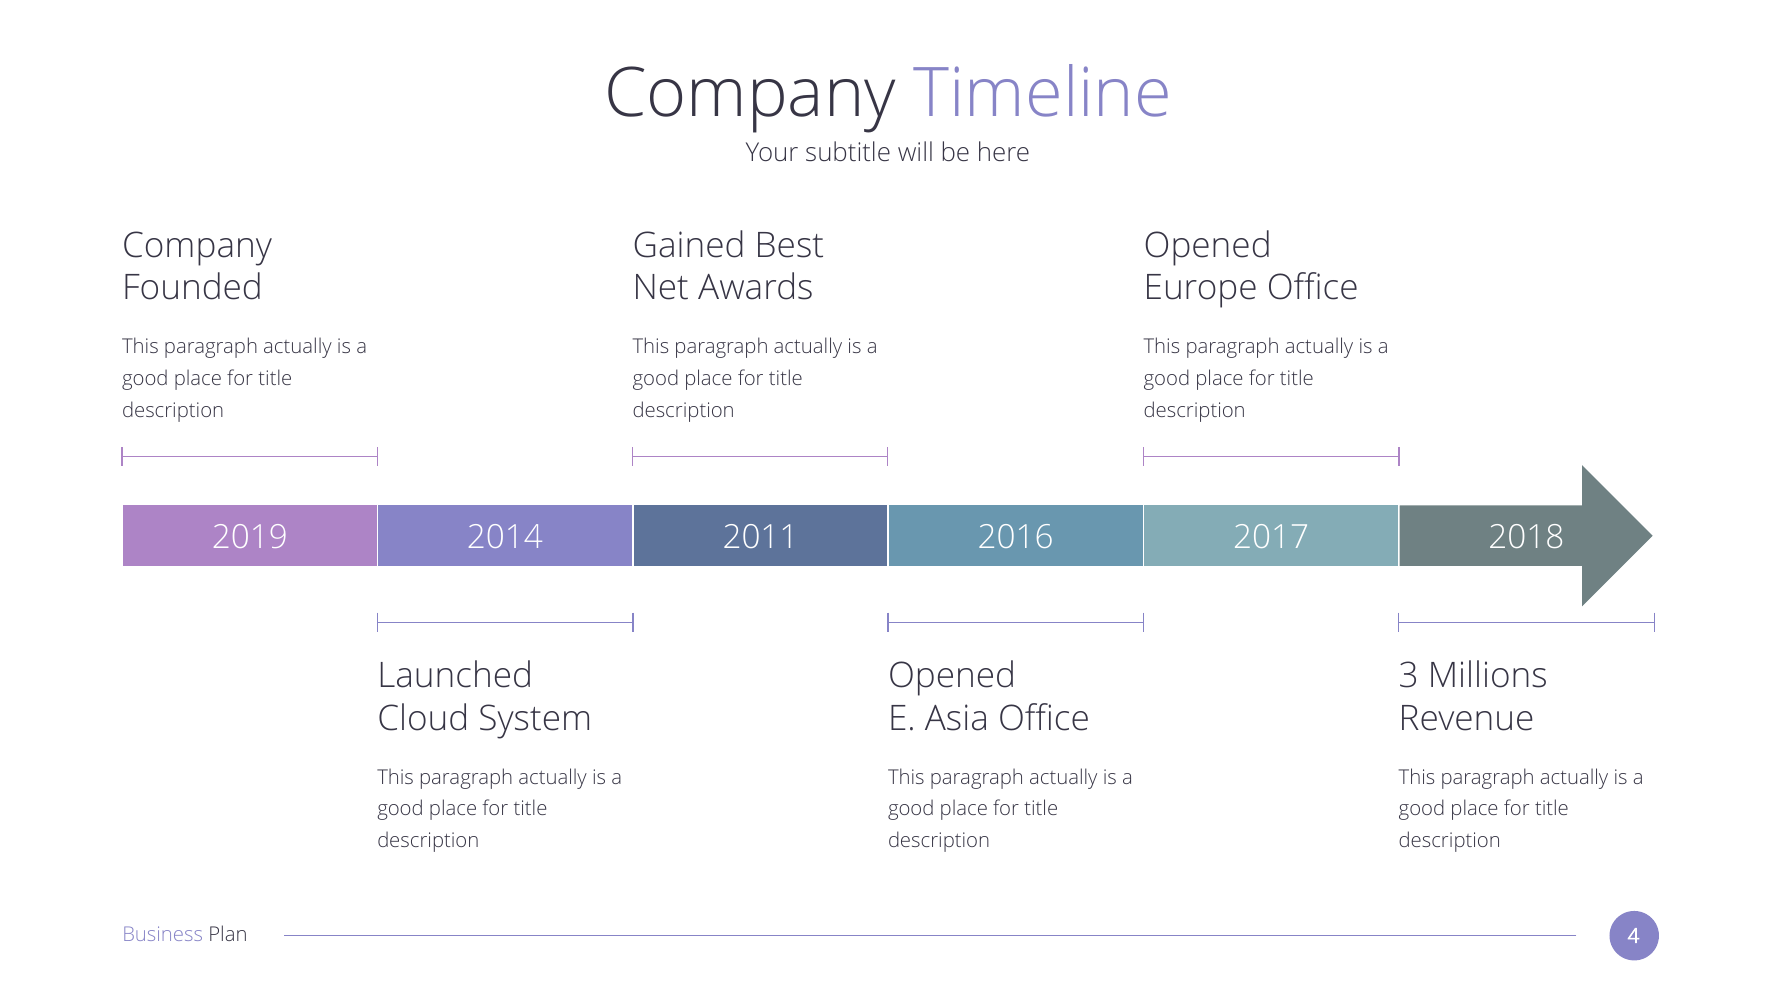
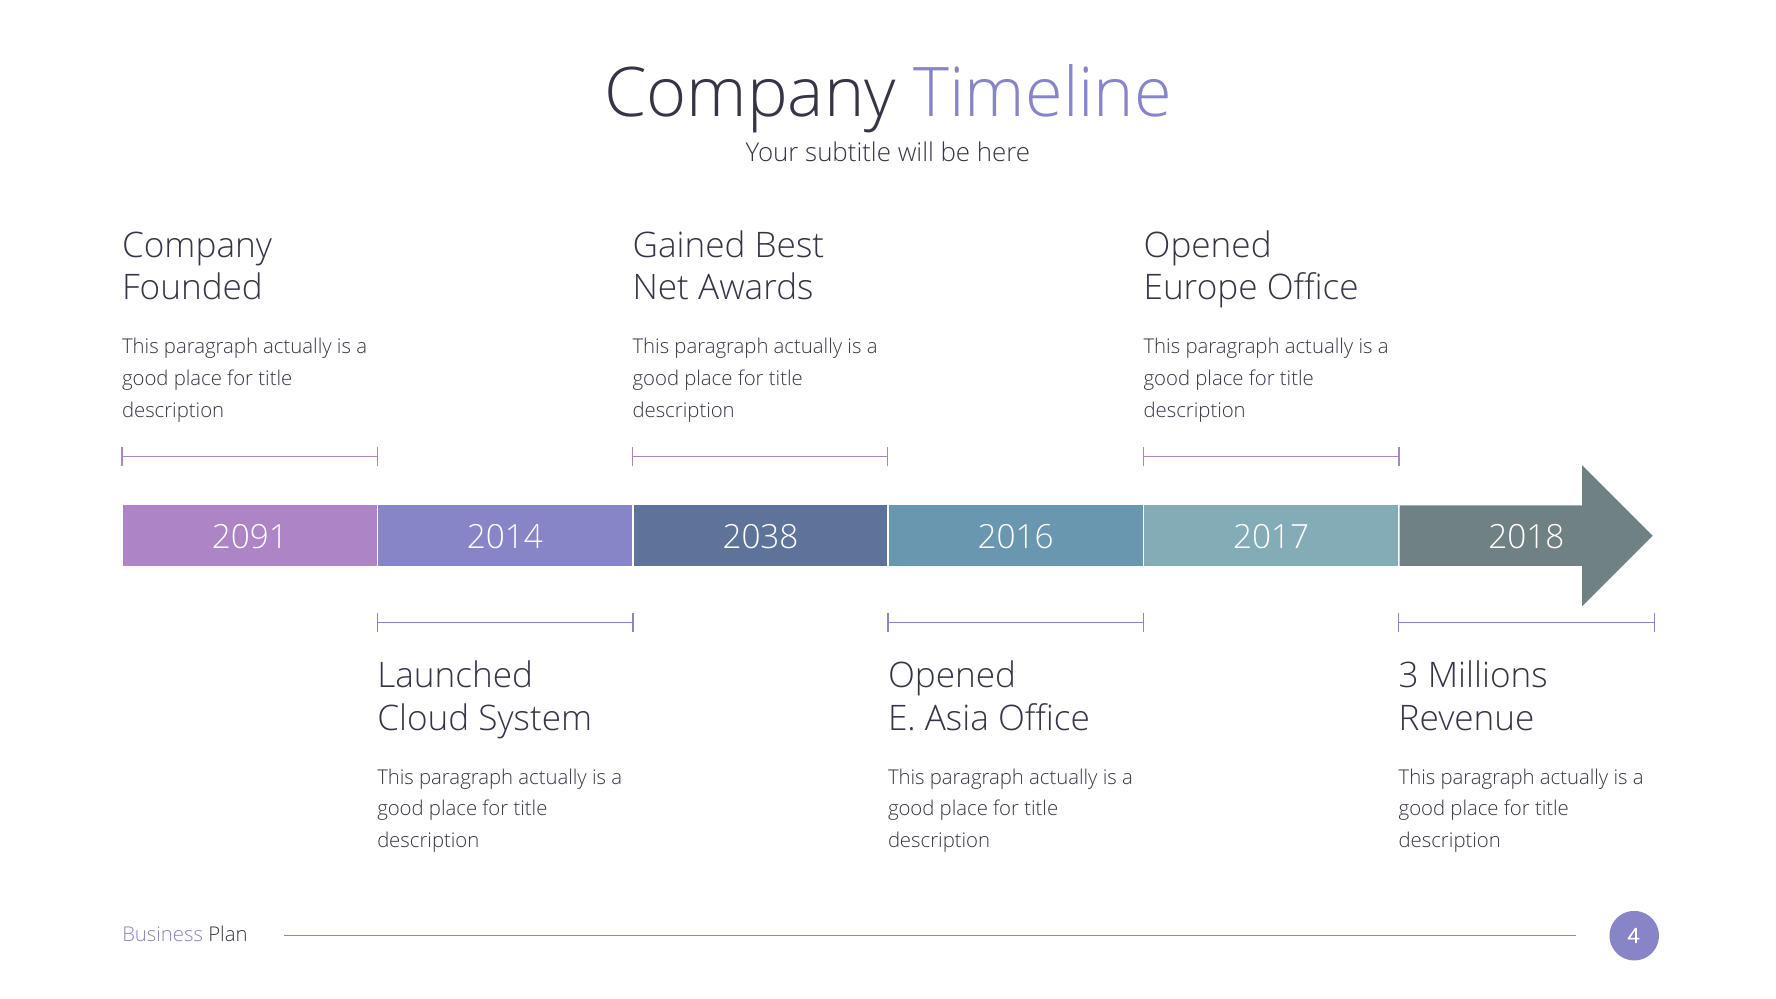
2019: 2019 -> 2091
2011: 2011 -> 2038
